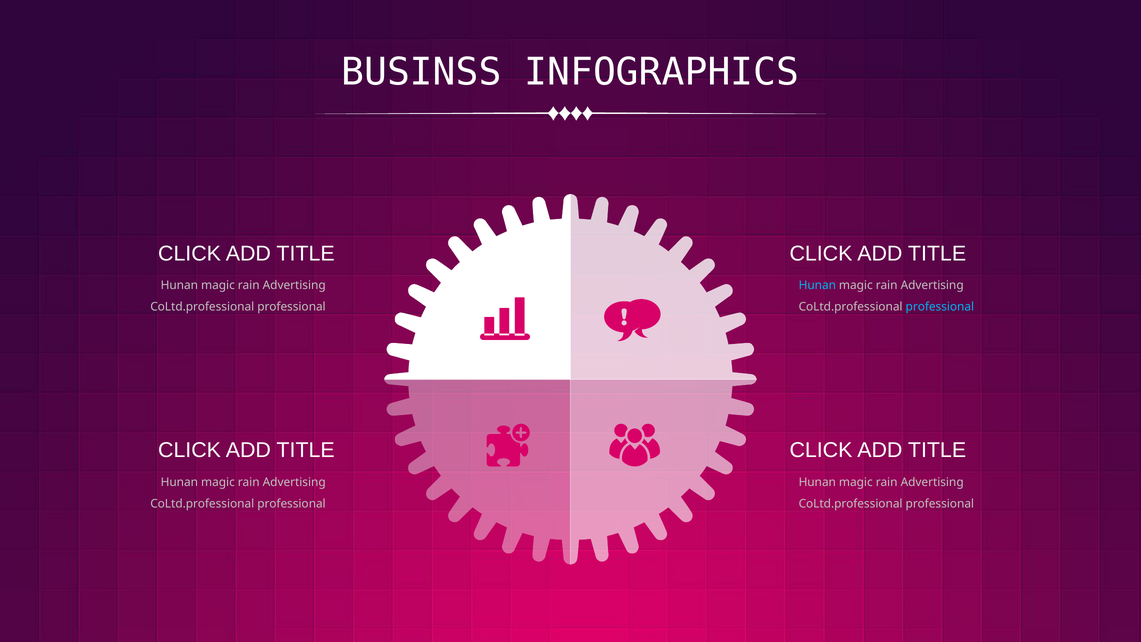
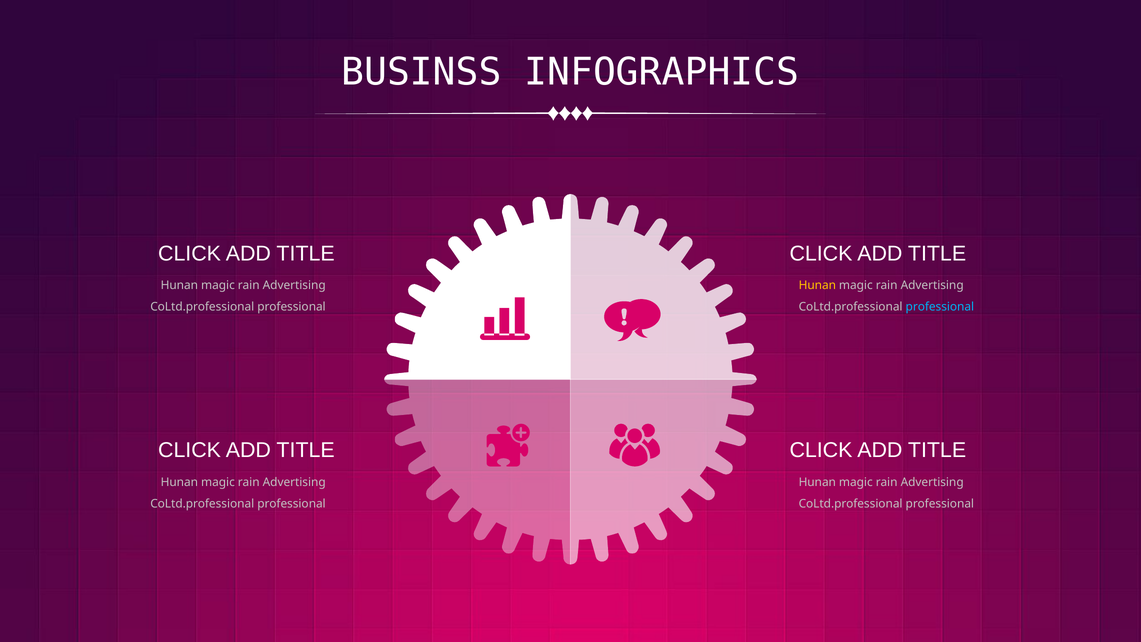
Hunan at (817, 285) colour: light blue -> yellow
